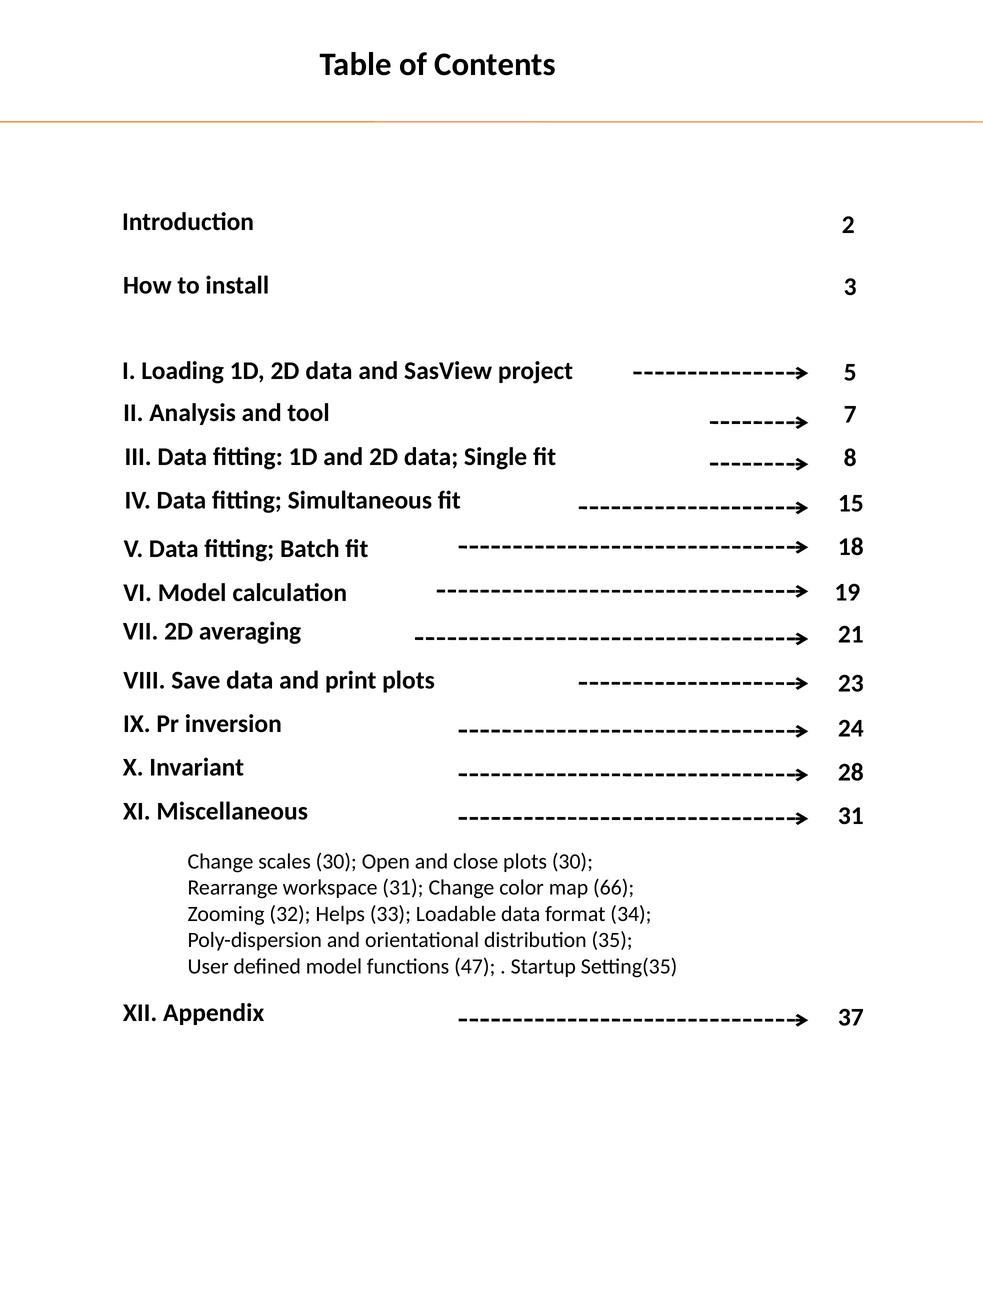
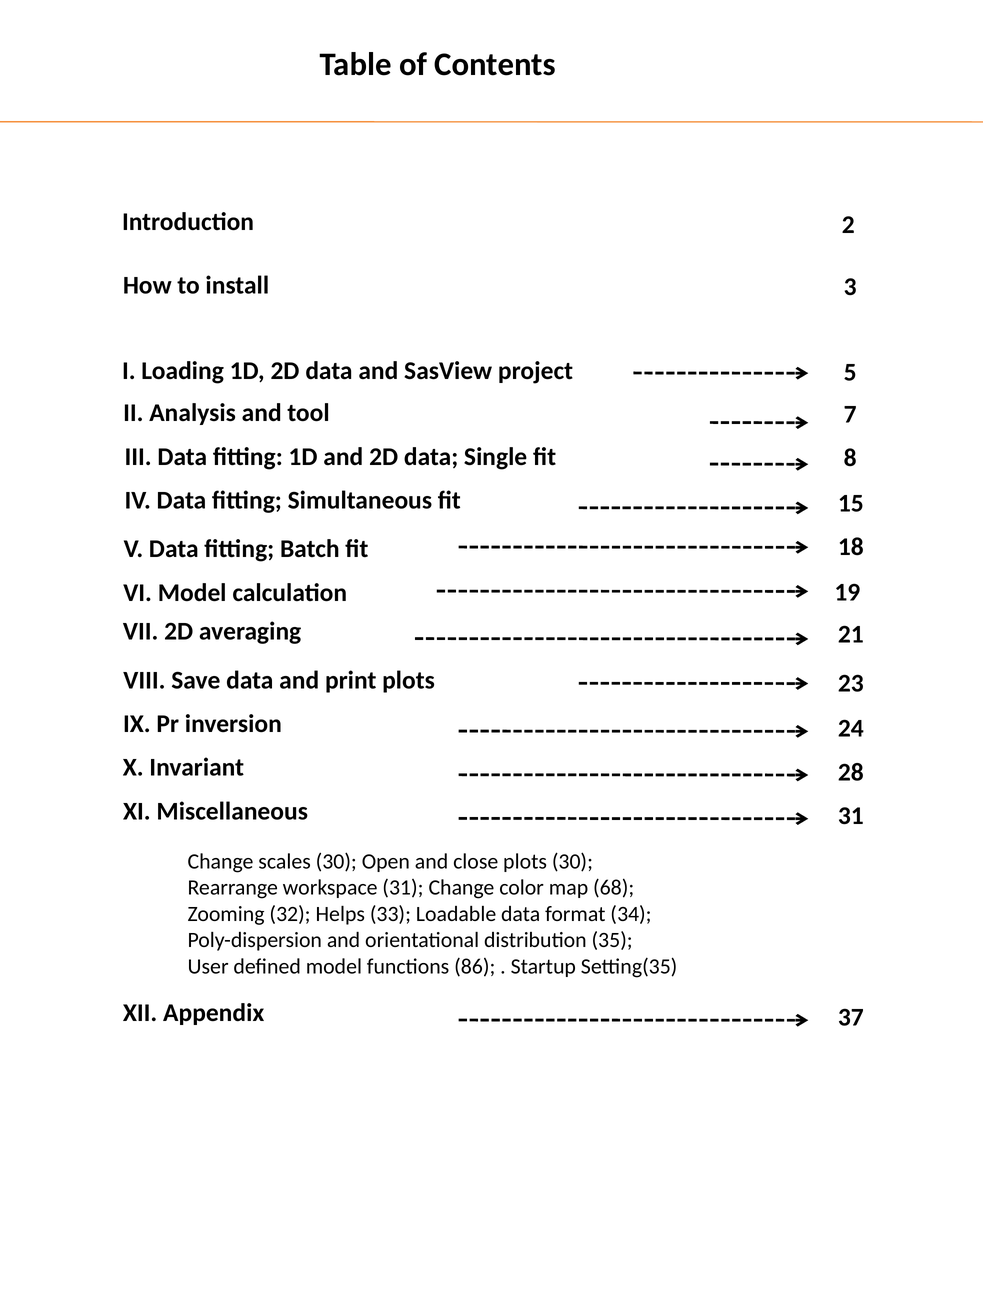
66: 66 -> 68
47: 47 -> 86
